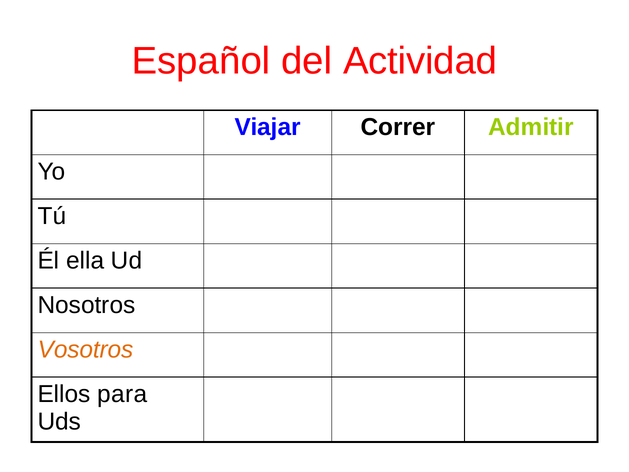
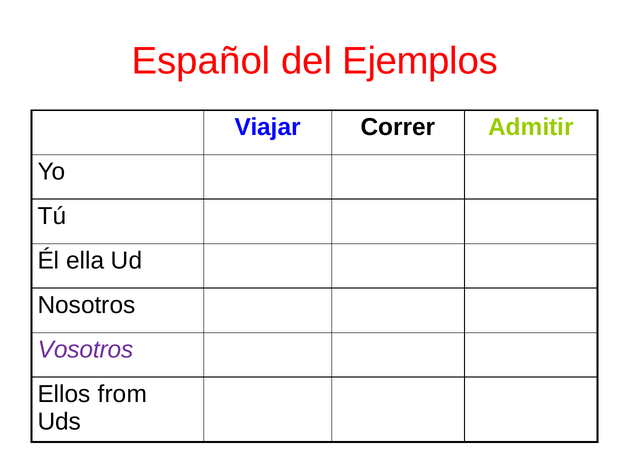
Actividad: Actividad -> Ejemplos
Vosotros colour: orange -> purple
para: para -> from
